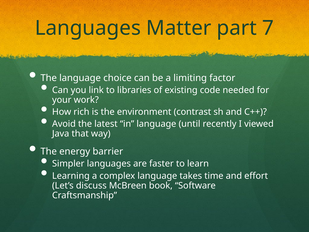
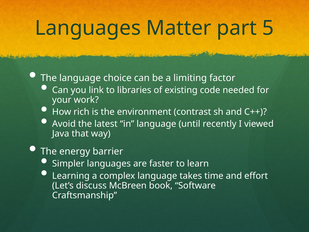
7: 7 -> 5
